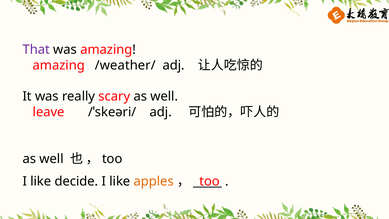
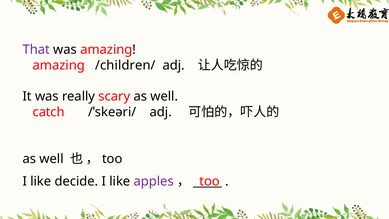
/weather/: /weather/ -> /children/
leave: leave -> catch
apples colour: orange -> purple
